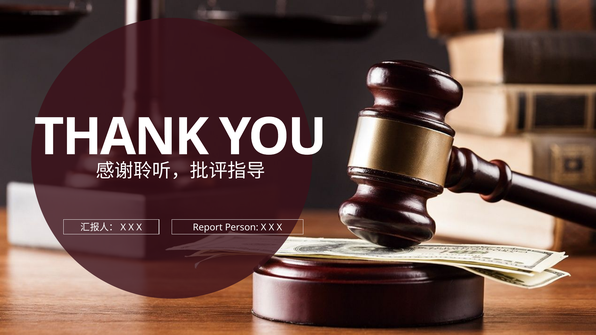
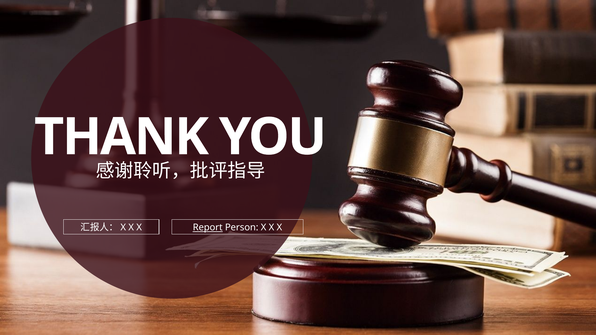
Report underline: none -> present
